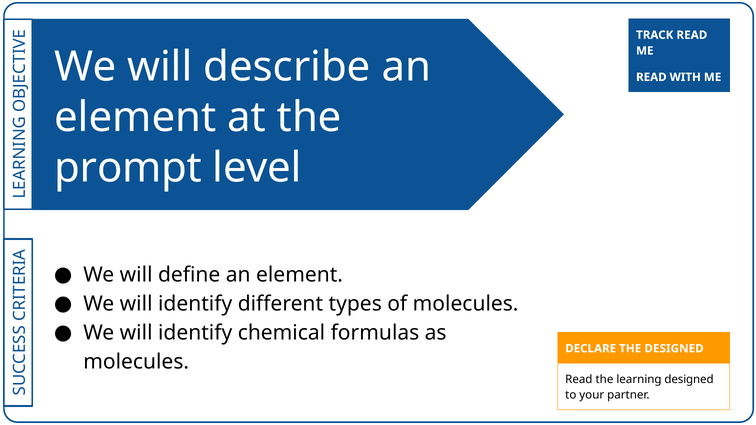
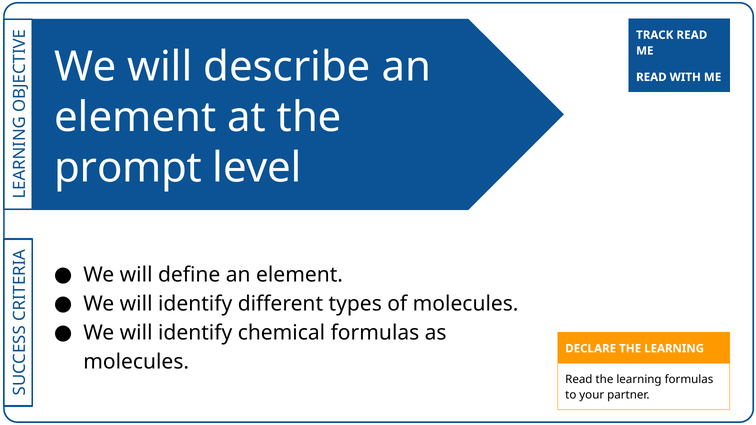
DECLARE THE DESIGNED: DESIGNED -> LEARNING
learning designed: designed -> formulas
